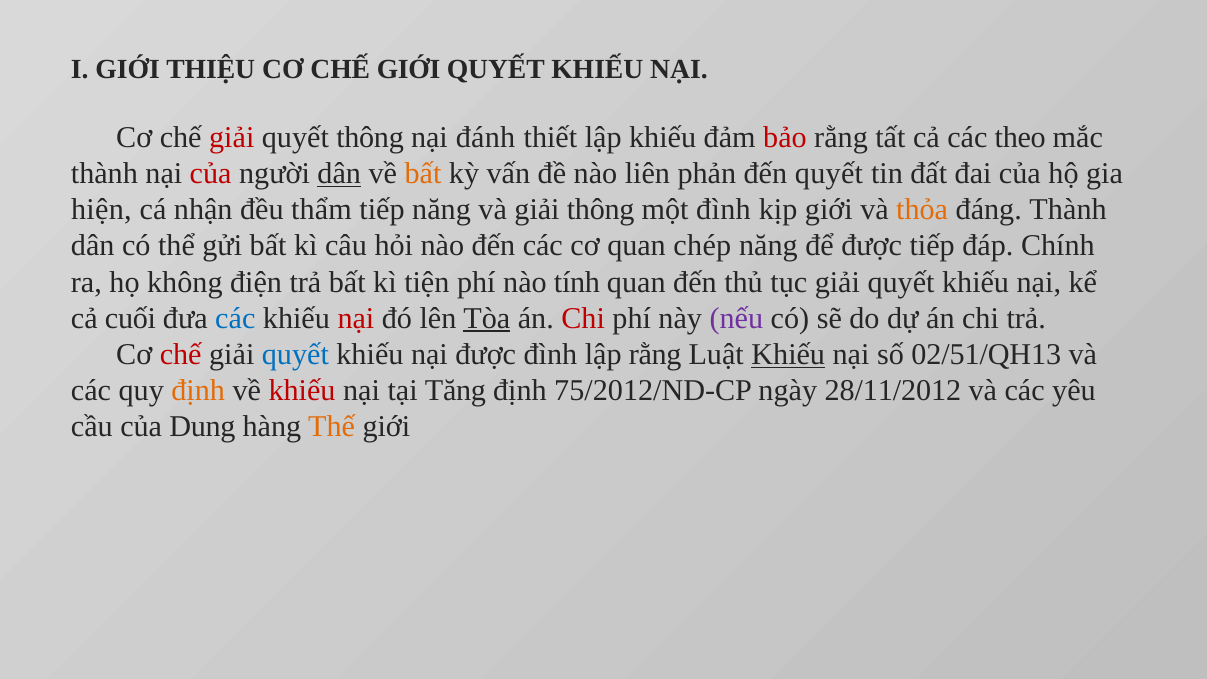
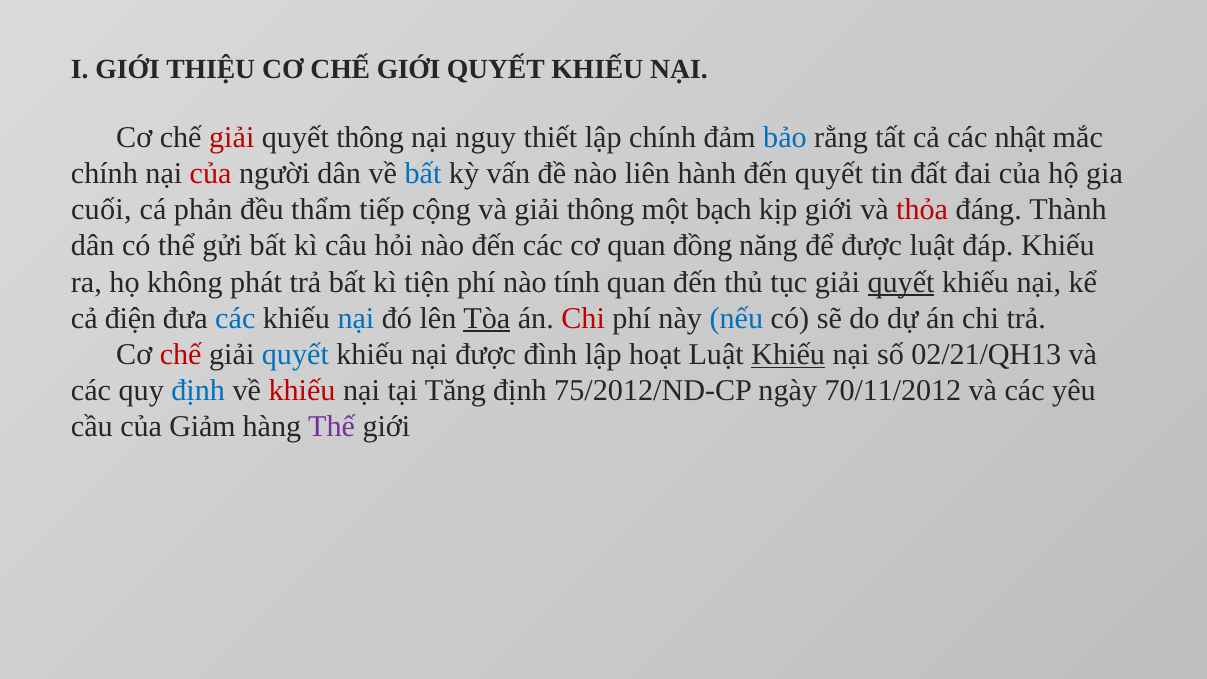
đánh: đánh -> nguy
lập khiếu: khiếu -> chính
bảo colour: red -> blue
theo: theo -> nhật
thành at (104, 173): thành -> chính
dân at (339, 173) underline: present -> none
bất at (423, 173) colour: orange -> blue
phản: phản -> hành
hiện: hiện -> cuối
nhận: nhận -> phản
tiếp năng: năng -> cộng
một đình: đình -> bạch
thỏa colour: orange -> red
chép: chép -> đồng
được tiếp: tiếp -> luật
đáp Chính: Chính -> Khiếu
điện: điện -> phát
quyết at (901, 282) underline: none -> present
cuối: cuối -> điện
nại at (356, 318) colour: red -> blue
nếu colour: purple -> blue
lập rằng: rằng -> hoạt
02/51/QH13: 02/51/QH13 -> 02/21/QH13
định at (198, 391) colour: orange -> blue
28/11/2012: 28/11/2012 -> 70/11/2012
Dung: Dung -> Giảm
Thế colour: orange -> purple
